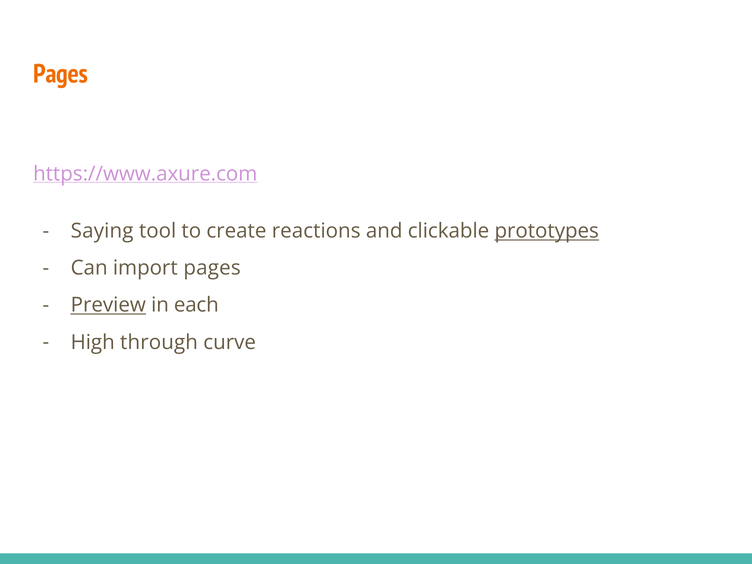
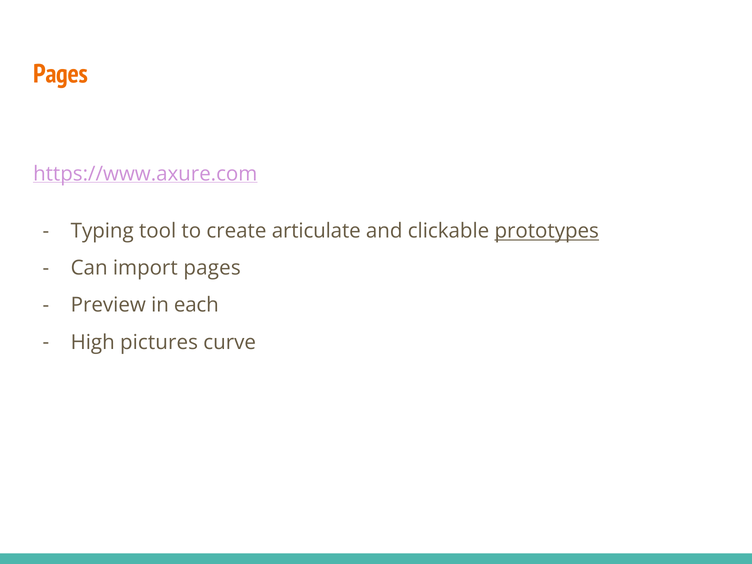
Saying: Saying -> Typing
reactions: reactions -> articulate
Preview underline: present -> none
through: through -> pictures
